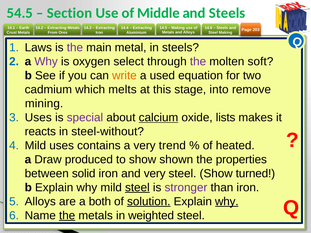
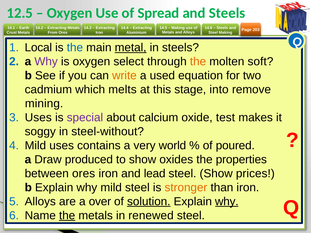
54.5: 54.5 -> 12.5
Section at (70, 13): Section -> Oxygen
Middle: Middle -> Spread
Laws: Laws -> Local
the at (75, 48) colour: purple -> blue
metal underline: none -> present
the at (198, 62) colour: purple -> orange
calcium underline: present -> none
lists: lists -> test
reacts: reacts -> soggy
trend: trend -> world
heated: heated -> poured
shown: shown -> oxides
between solid: solid -> ores
and very: very -> lead
turned: turned -> prices
steel at (137, 188) underline: present -> none
stronger colour: purple -> orange
both: both -> over
weighted: weighted -> renewed
